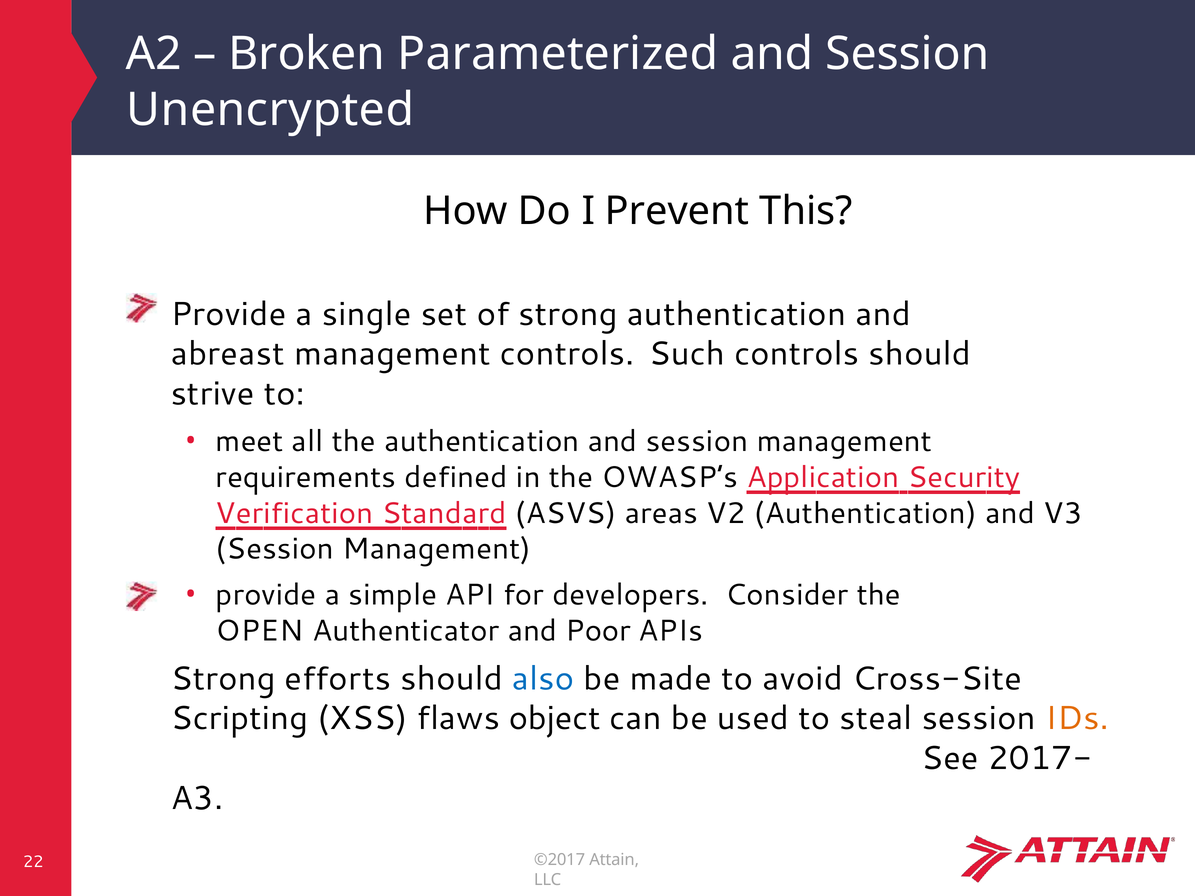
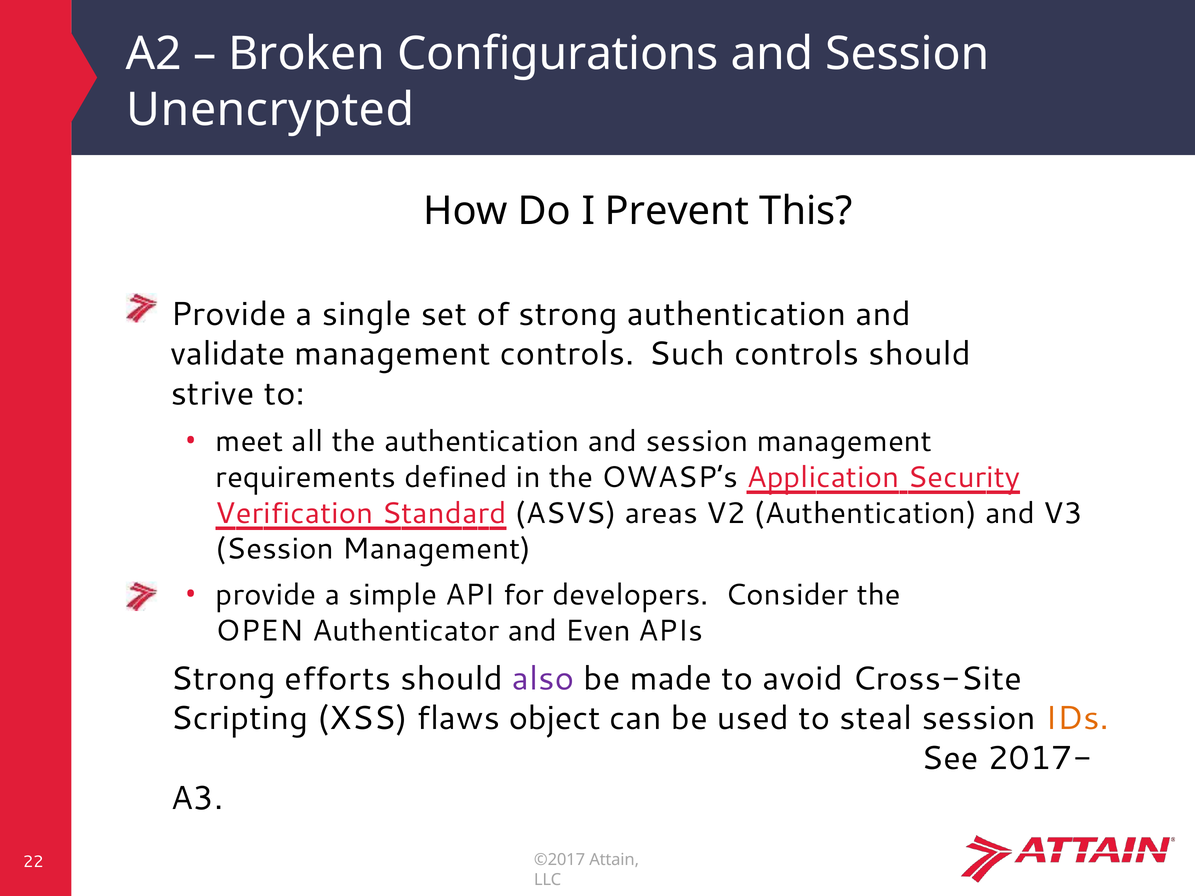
Parameterized: Parameterized -> Configurations
abreast: abreast -> validate
Poor: Poor -> Even
also colour: blue -> purple
